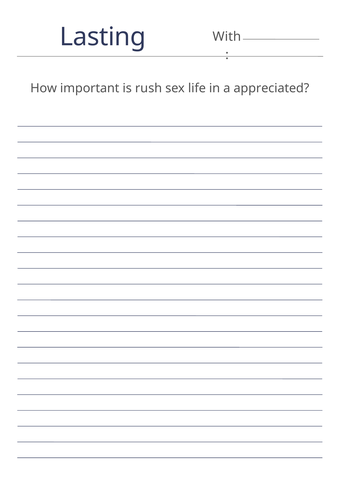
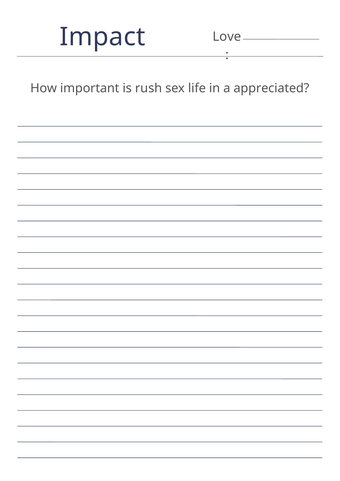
Lasting: Lasting -> Impact
With: With -> Love
